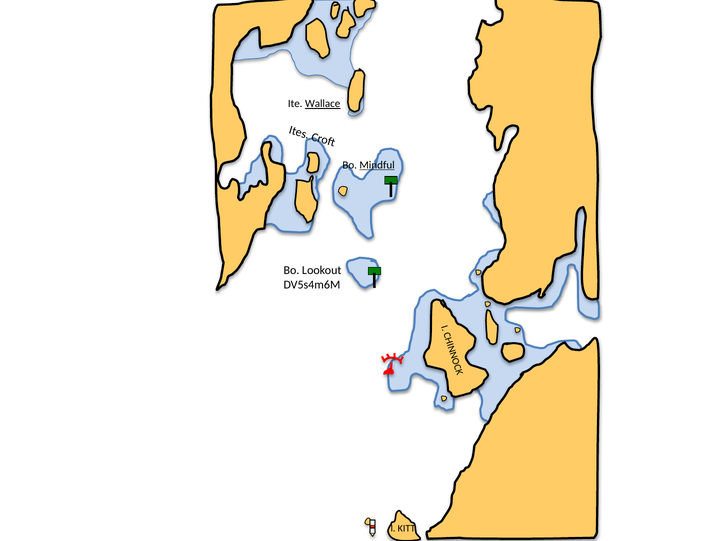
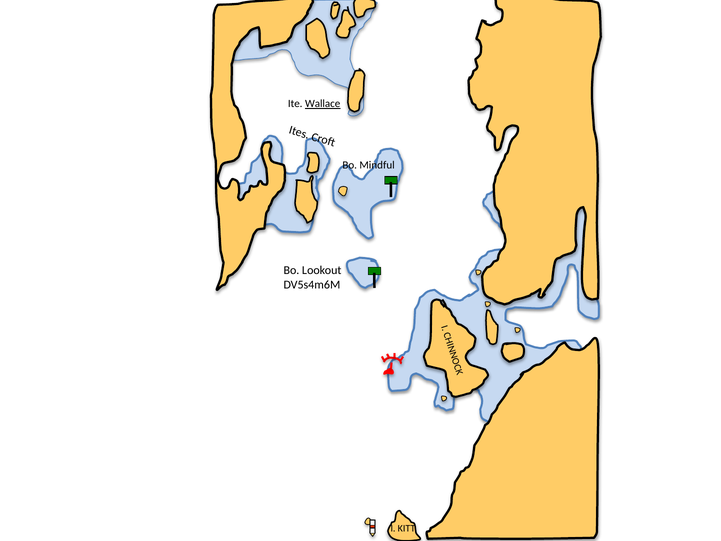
Mindful underline: present -> none
